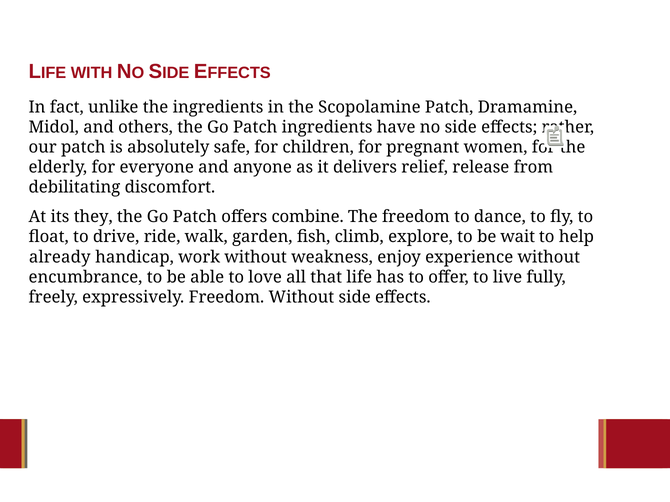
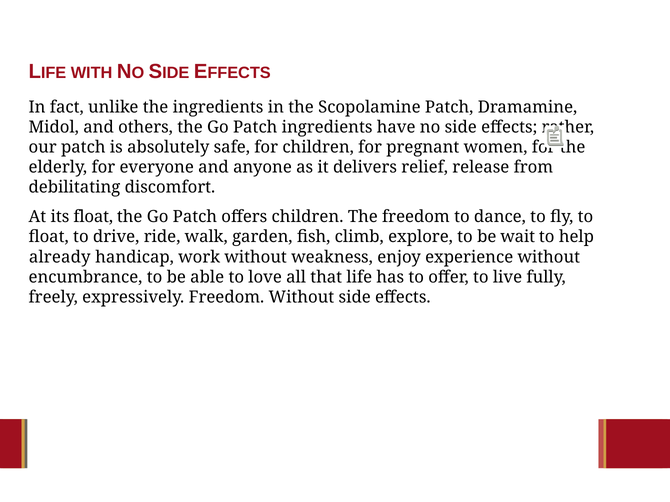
its they: they -> float
offers combine: combine -> children
